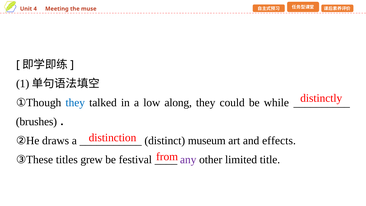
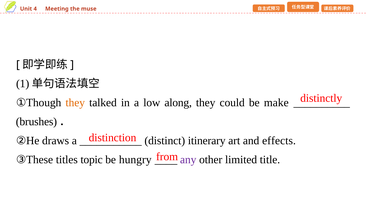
they at (75, 103) colour: blue -> orange
while: while -> make
museum: museum -> itinerary
grew: grew -> topic
festival: festival -> hungry
